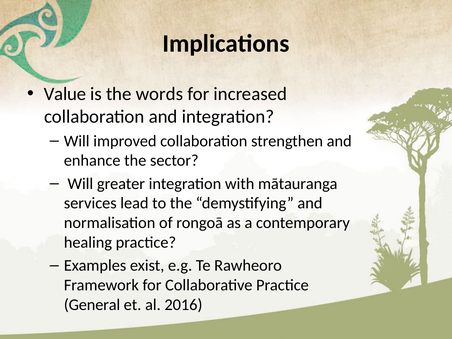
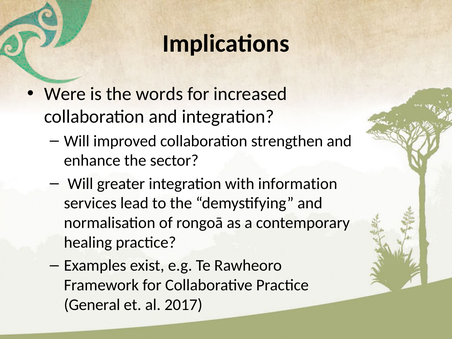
Value: Value -> Were
mātauranga: mātauranga -> information
2016: 2016 -> 2017
